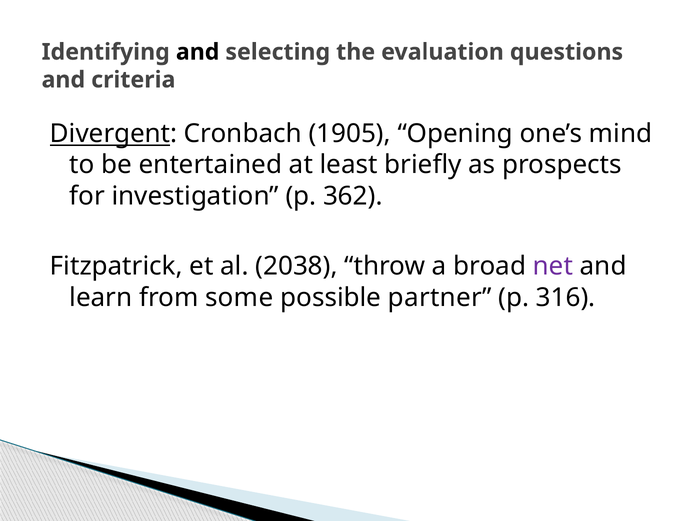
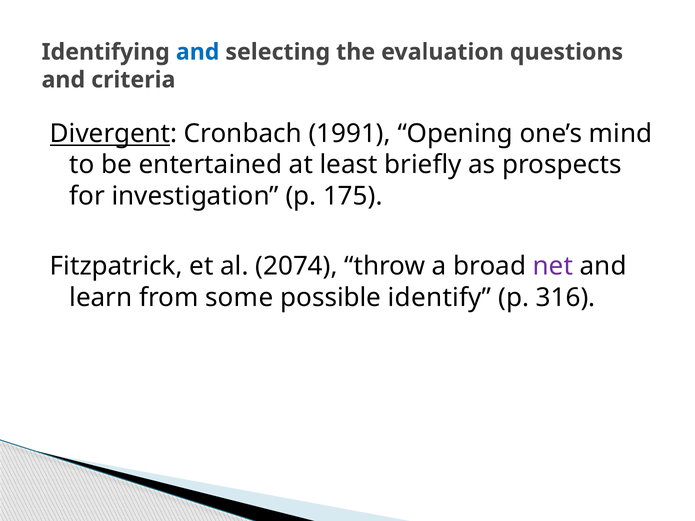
and at (198, 52) colour: black -> blue
1905: 1905 -> 1991
362: 362 -> 175
2038: 2038 -> 2074
partner: partner -> identify
